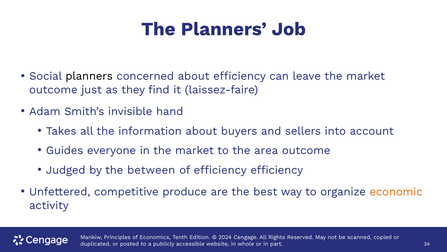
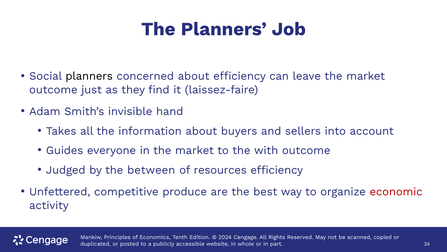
area: area -> with
of efficiency: efficiency -> resources
economic colour: orange -> red
